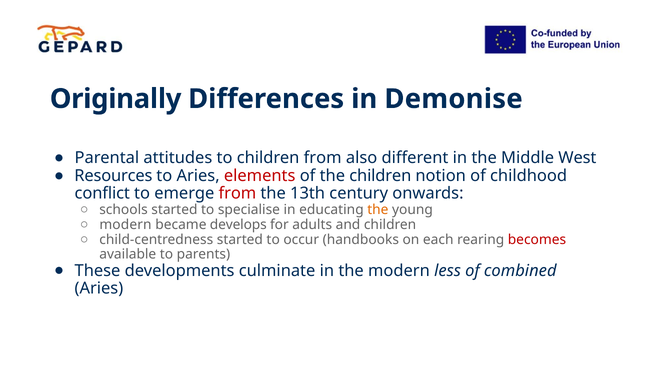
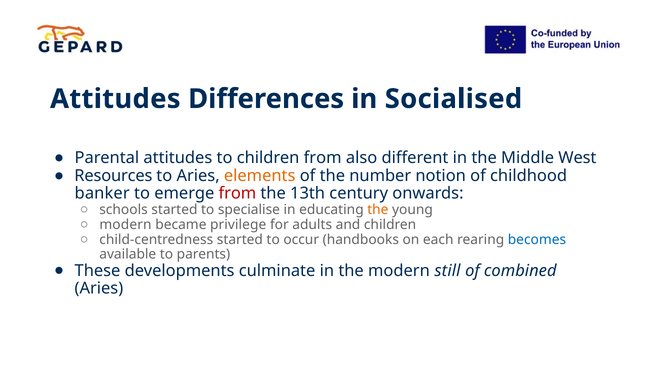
Originally at (116, 99): Originally -> Attitudes
Demonise: Demonise -> Socialised
elements colour: red -> orange
the children: children -> number
conflict: conflict -> banker
develops: develops -> privilege
becomes colour: red -> blue
less: less -> still
